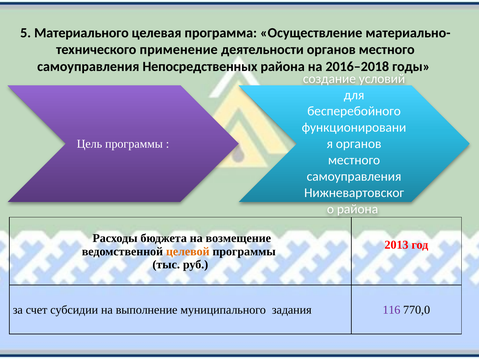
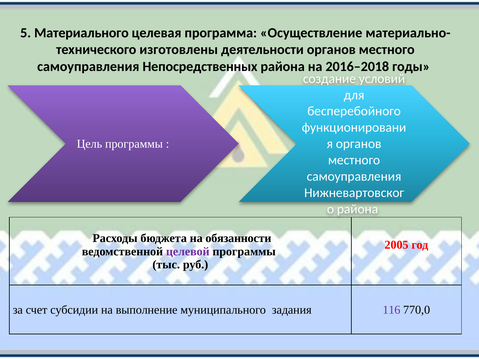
применение: применение -> изготовлены
возмещение: возмещение -> обязанности
2013: 2013 -> 2005
целевой colour: orange -> purple
